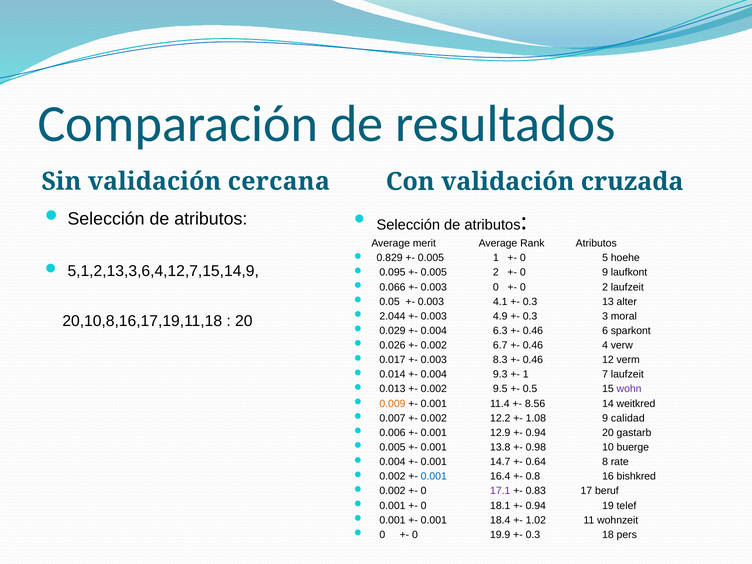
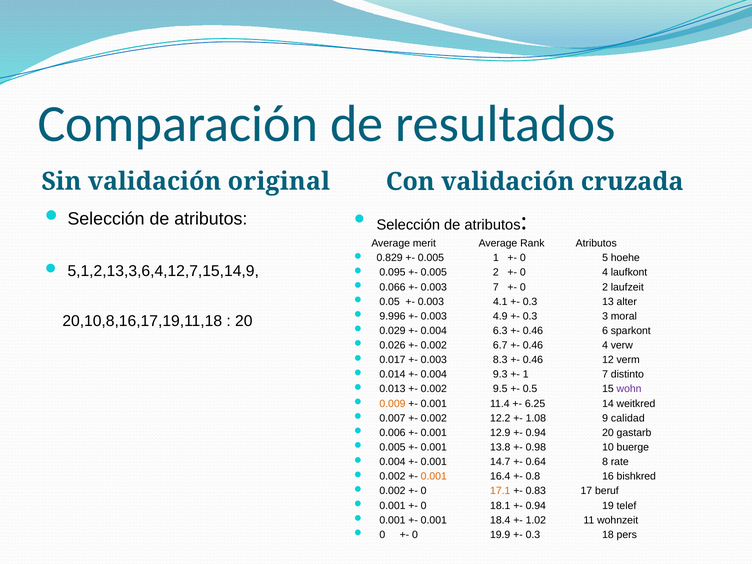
cercana: cercana -> original
0 9: 9 -> 4
0.003 0: 0 -> 7
2.044: 2.044 -> 9.996
7 laufzeit: laufzeit -> distinto
8.56: 8.56 -> 6.25
0.001 at (434, 476) colour: blue -> orange
17.1 colour: purple -> orange
